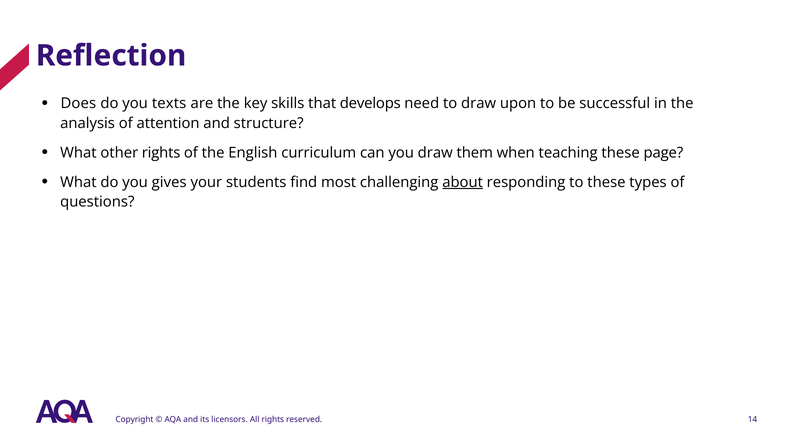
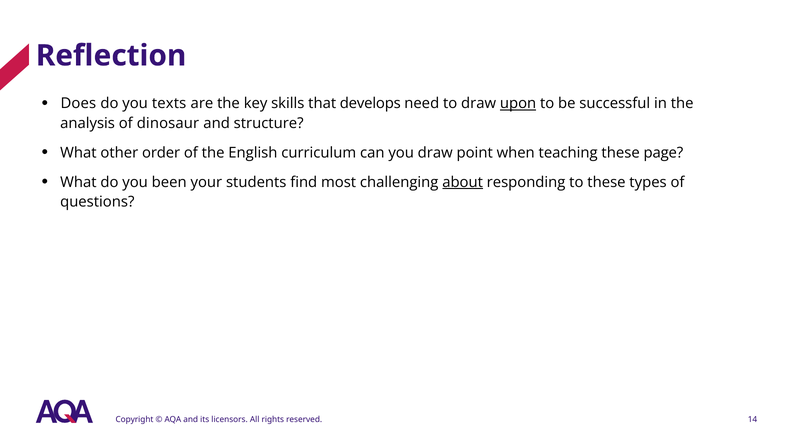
upon underline: none -> present
attention: attention -> dinosaur
other rights: rights -> order
them: them -> point
gives: gives -> been
